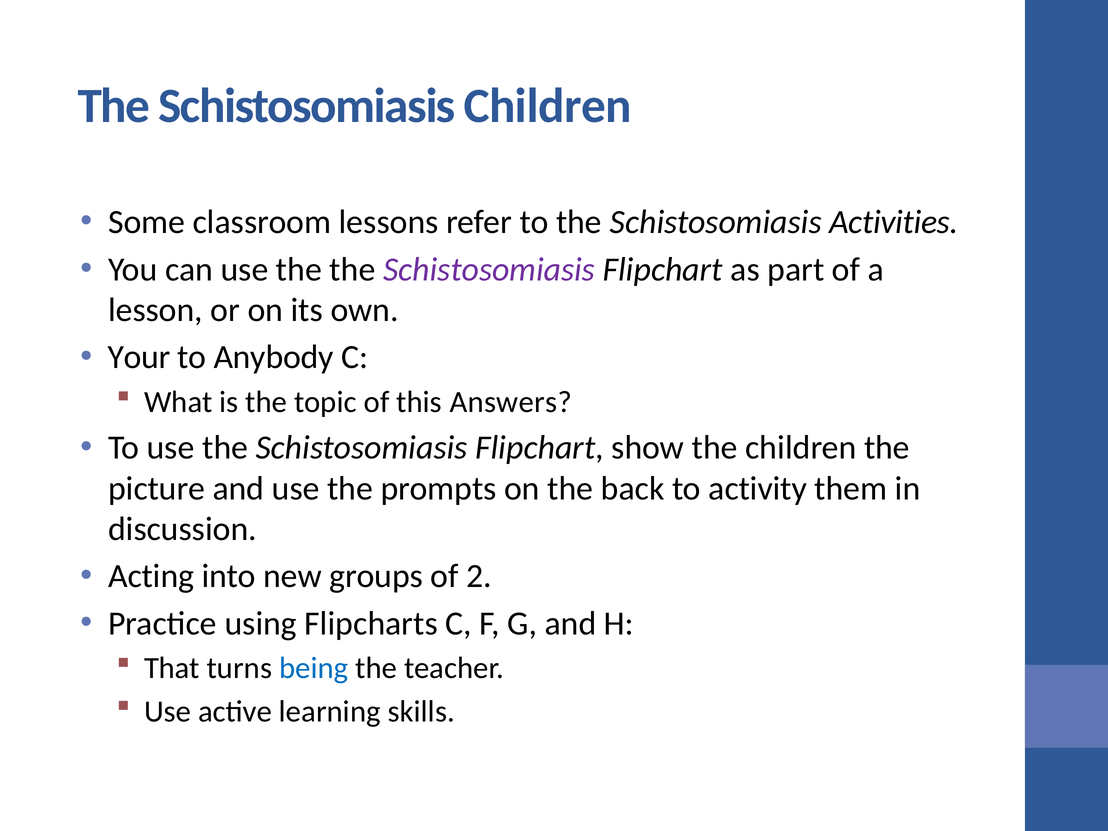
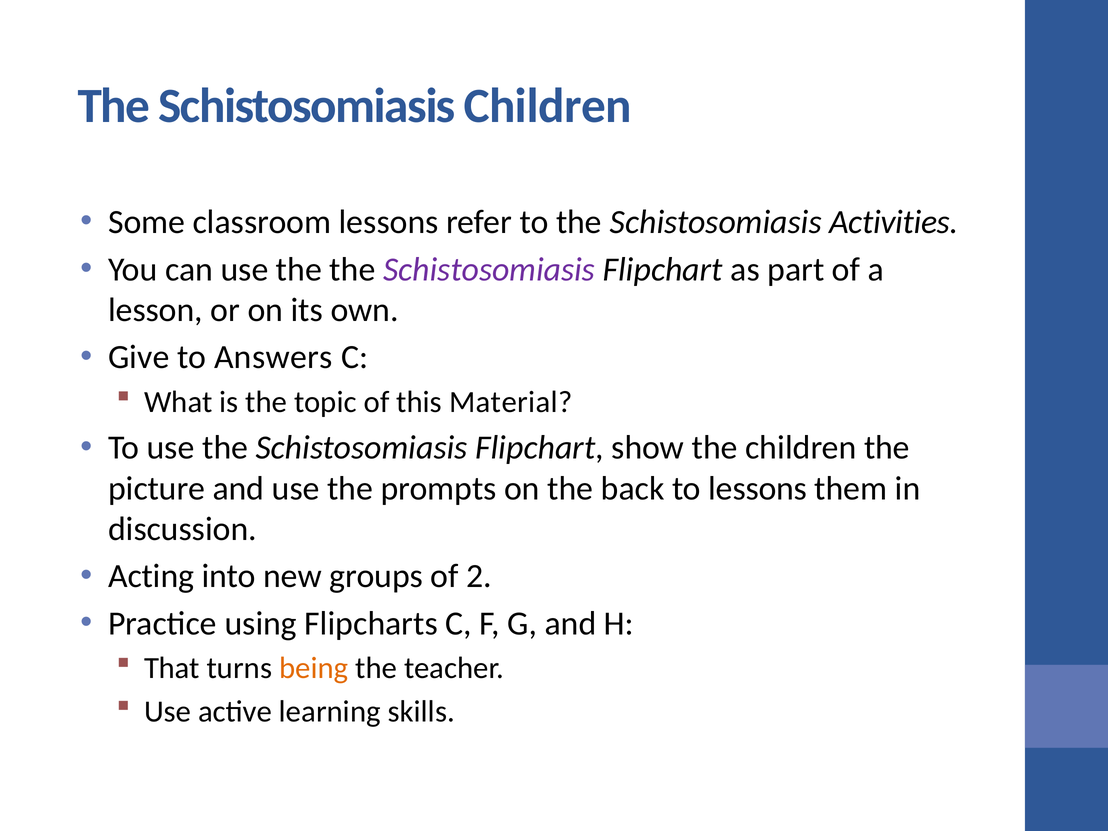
Your: Your -> Give
Anybody: Anybody -> Answers
Answers: Answers -> Material
to activity: activity -> lessons
being colour: blue -> orange
